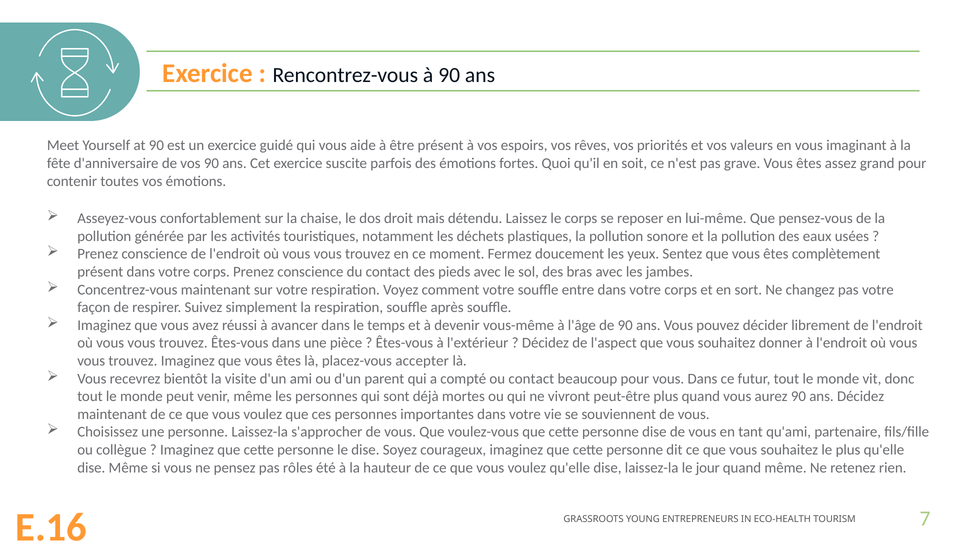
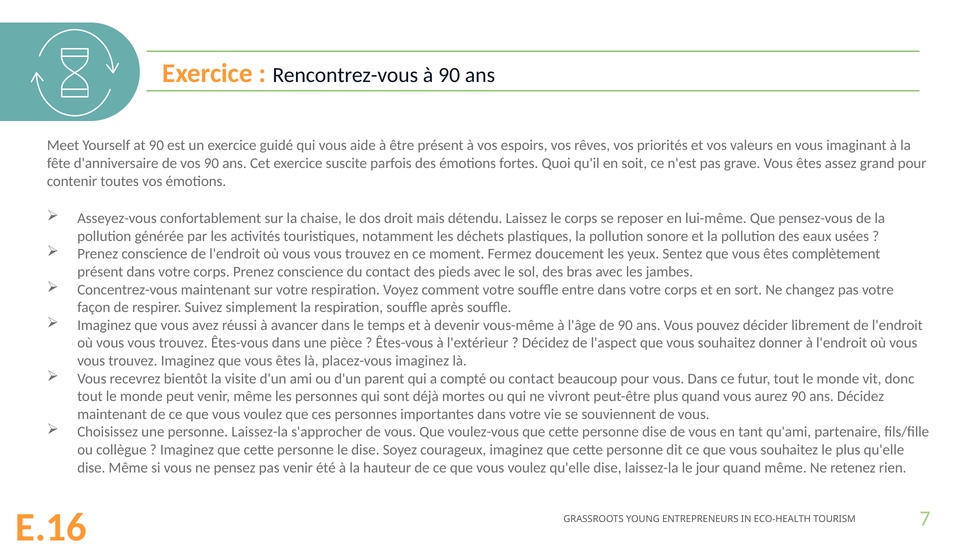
placez-vous accepter: accepter -> imaginez
pas rôles: rôles -> venir
